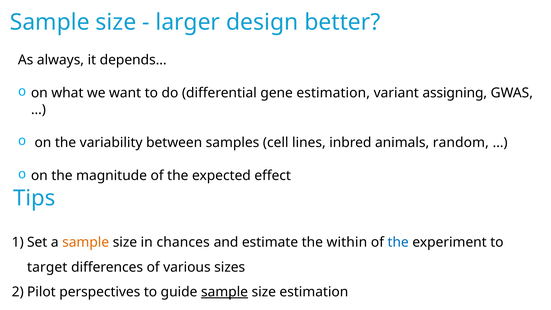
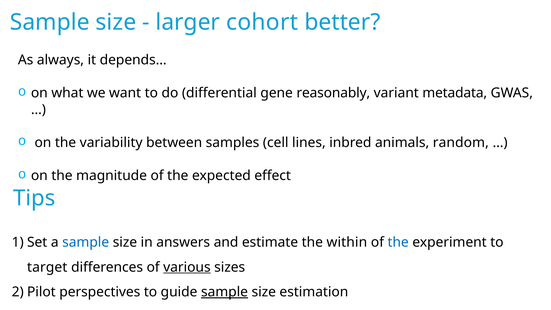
design: design -> cohort
gene estimation: estimation -> reasonably
assigning: assigning -> metadata
sample at (86, 242) colour: orange -> blue
chances: chances -> answers
various underline: none -> present
